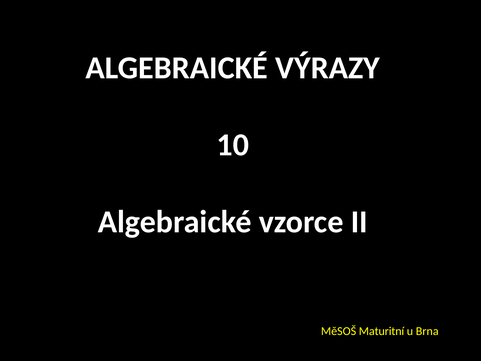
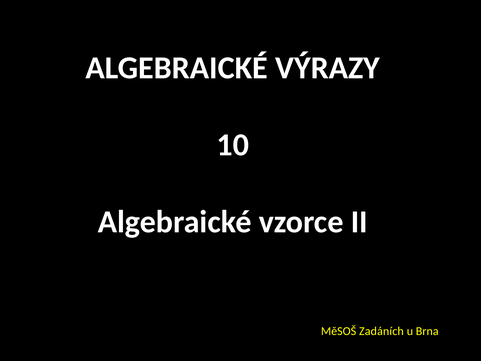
Maturitní: Maturitní -> Zadáních
